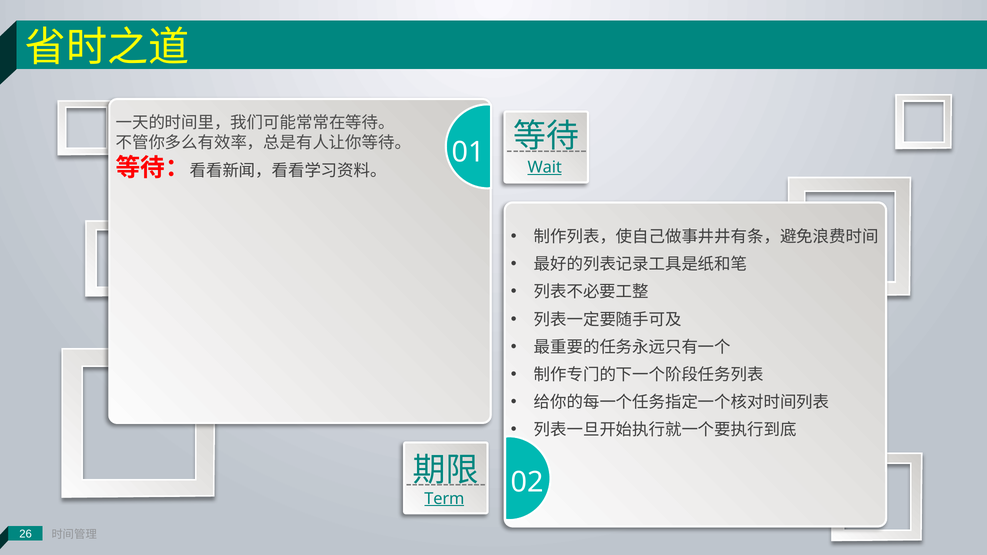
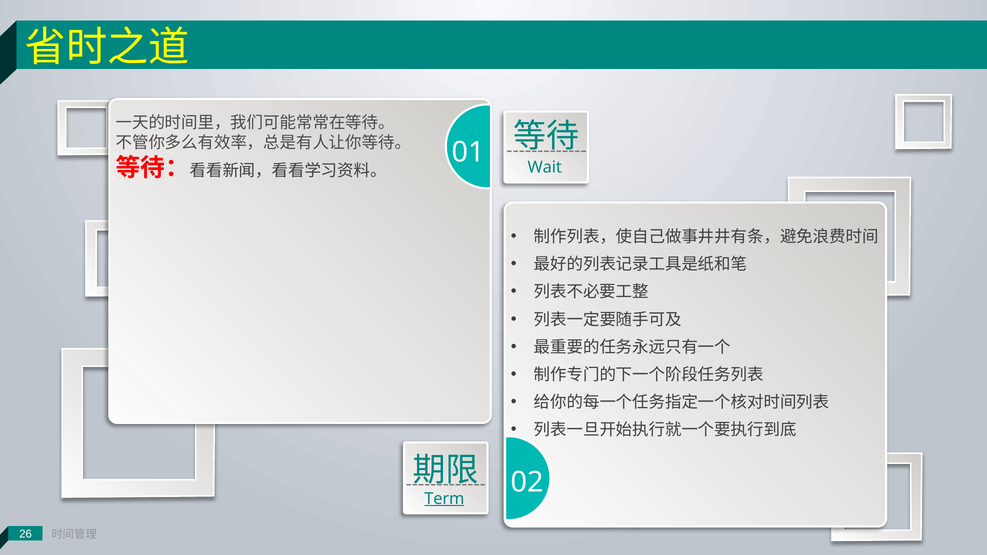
Wait underline: present -> none
